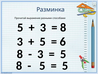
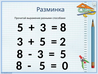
6: 6 -> 2
5 at (65, 65): 5 -> 0
